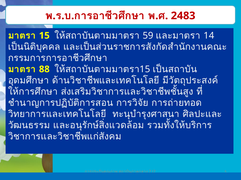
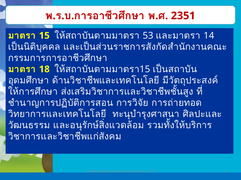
2483: 2483 -> 2351
59: 59 -> 53
88: 88 -> 18
